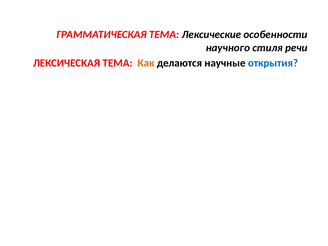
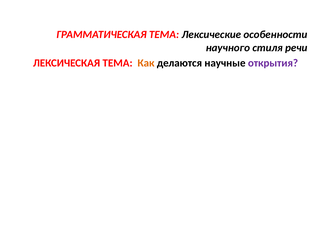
открытия colour: blue -> purple
